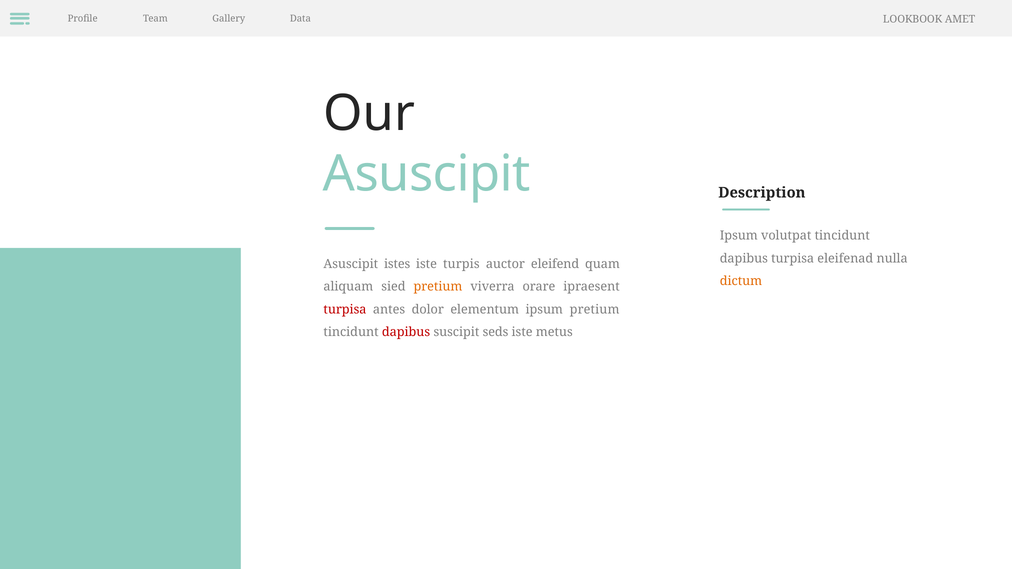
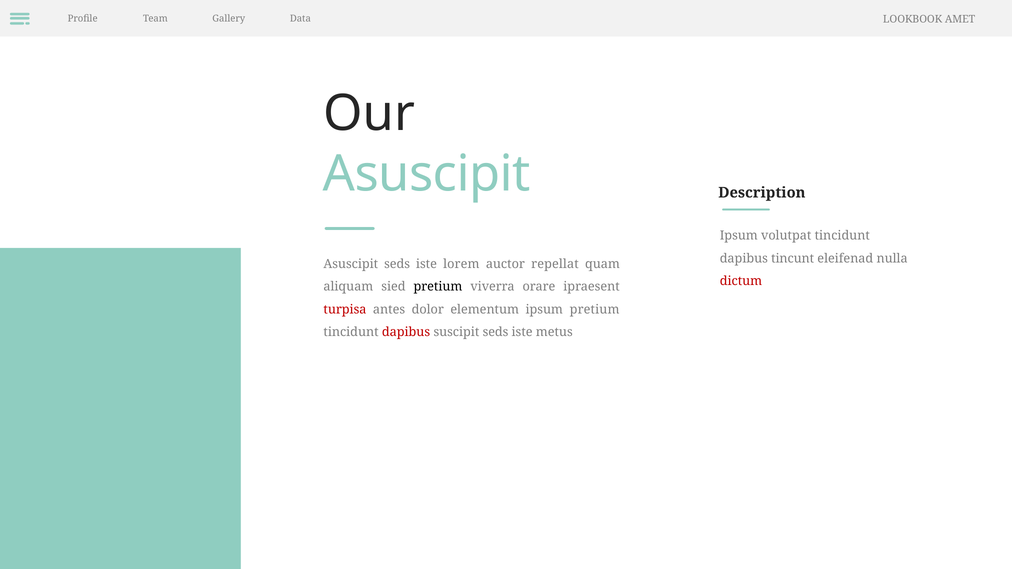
dapibus turpisa: turpisa -> tincunt
Asuscipit istes: istes -> seds
turpis: turpis -> lorem
eleifend: eleifend -> repellat
dictum colour: orange -> red
pretium at (438, 287) colour: orange -> black
